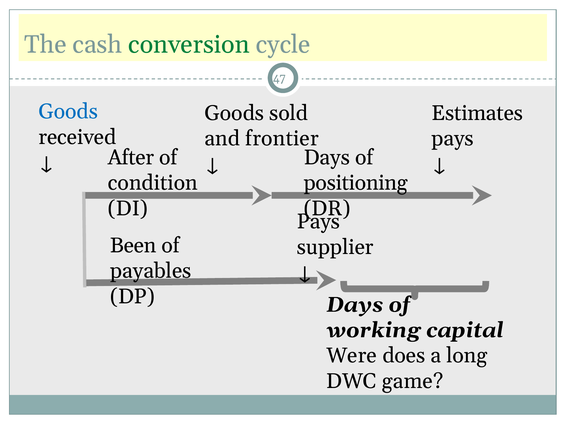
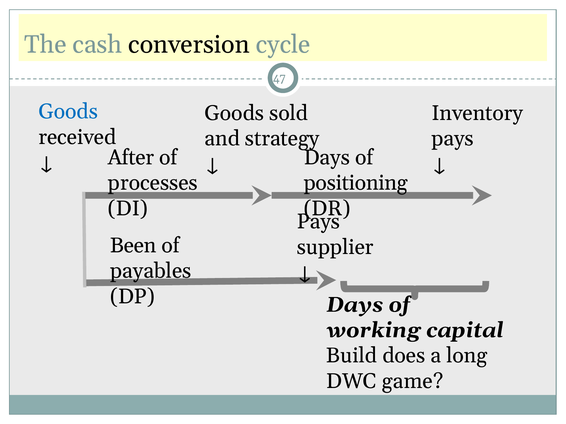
conversion colour: green -> black
Estimates: Estimates -> Inventory
and frontier: frontier -> strategy
condition: condition -> processes
Were: Were -> Build
